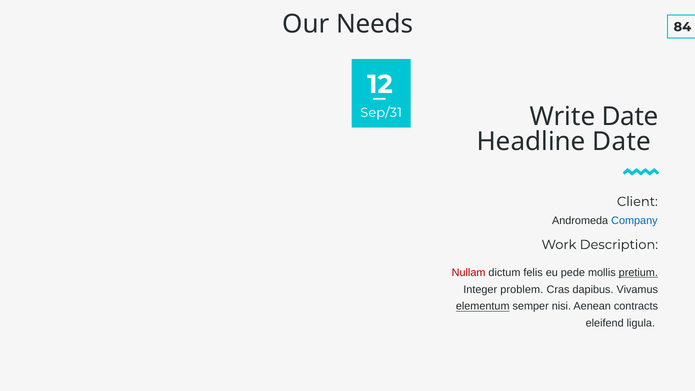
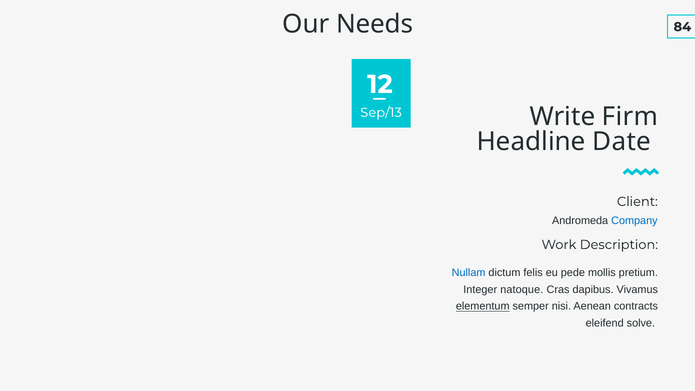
Sep/31: Sep/31 -> Sep/13
Write Date: Date -> Firm
Nullam colour: red -> blue
pretium underline: present -> none
problem: problem -> natoque
ligula: ligula -> solve
